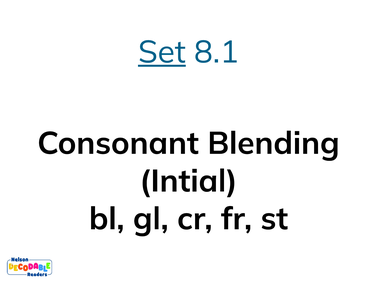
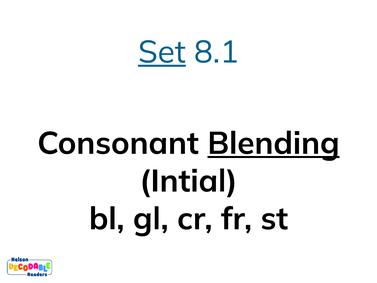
Blending underline: none -> present
